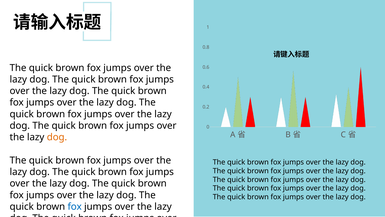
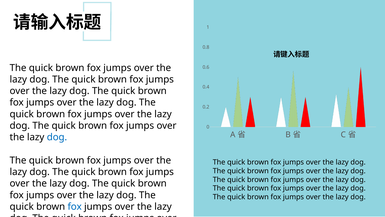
dog at (57, 137) colour: orange -> blue
